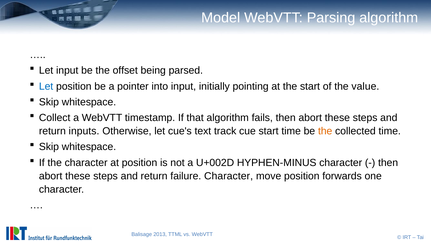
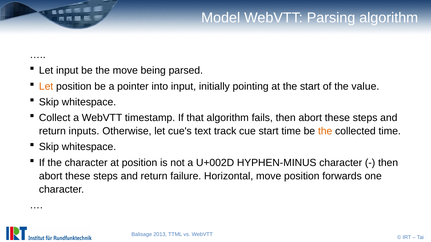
the offset: offset -> move
Let at (46, 86) colour: blue -> orange
failure Character: Character -> Horizontal
